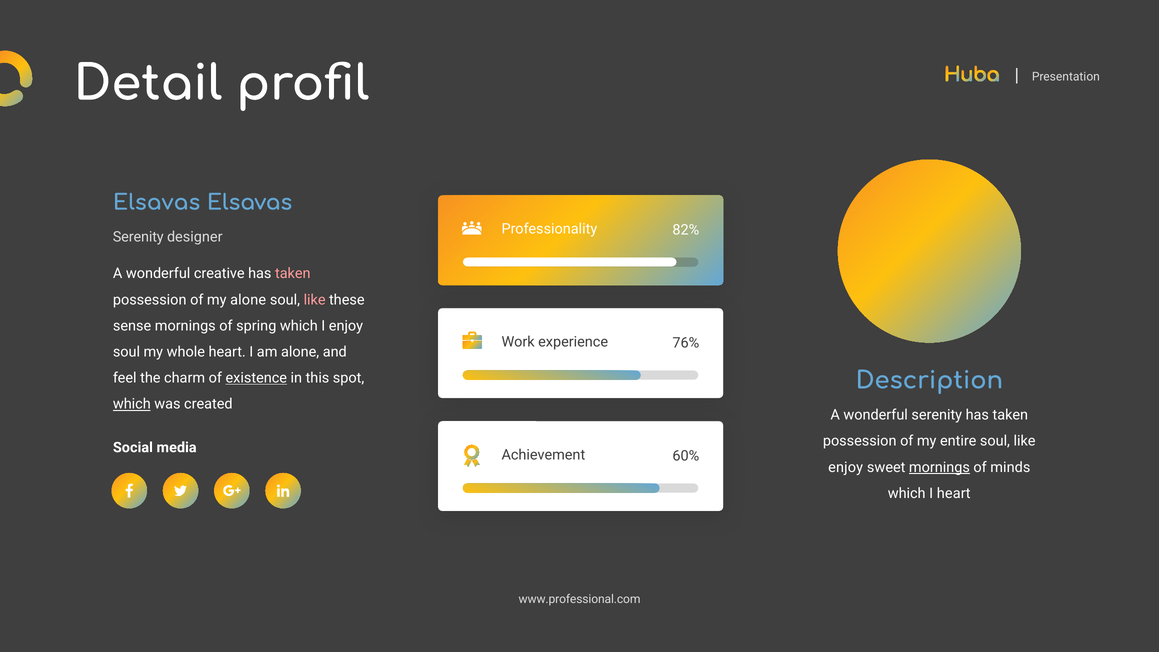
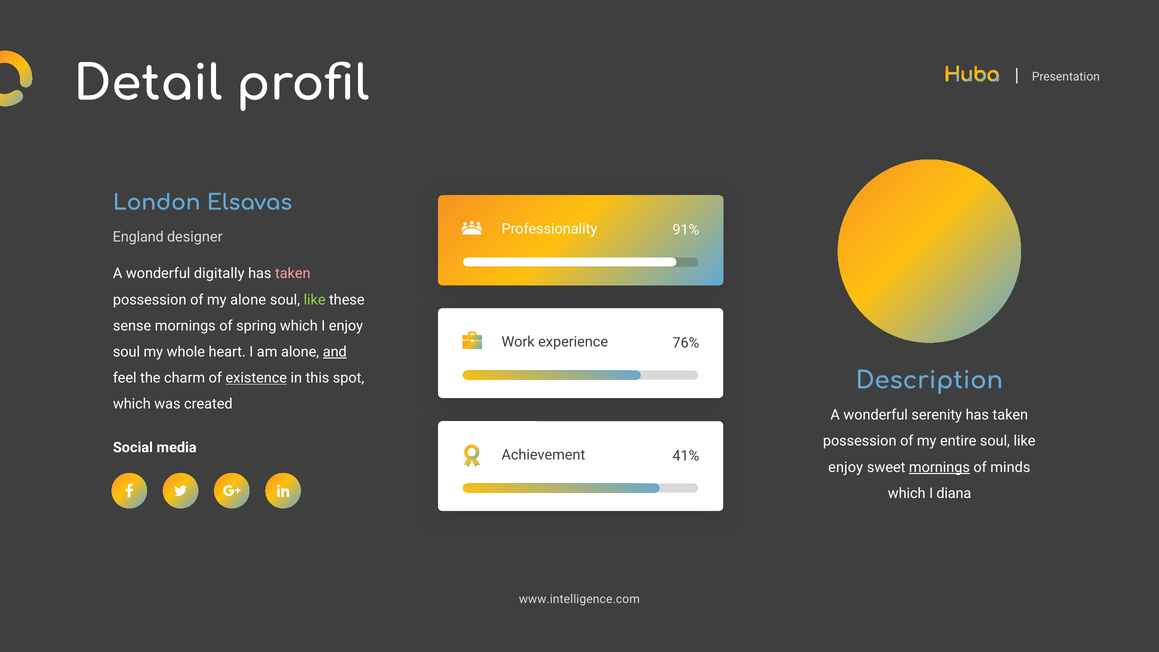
Elsavas at (157, 203): Elsavas -> London
82%: 82% -> 91%
Serenity at (138, 237): Serenity -> England
creative: creative -> digitally
like at (315, 300) colour: pink -> light green
and underline: none -> present
which at (132, 404) underline: present -> none
60%: 60% -> 41%
I heart: heart -> diana
www.professional.com: www.professional.com -> www.intelligence.com
